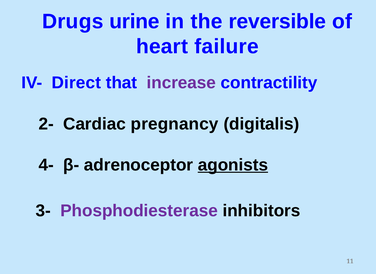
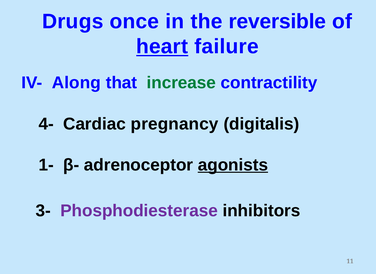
urine: urine -> once
heart underline: none -> present
Direct: Direct -> Along
increase colour: purple -> green
2-: 2- -> 4-
4-: 4- -> 1-
